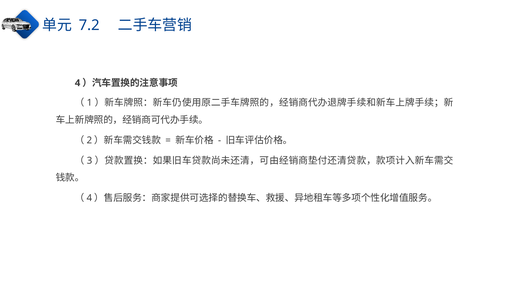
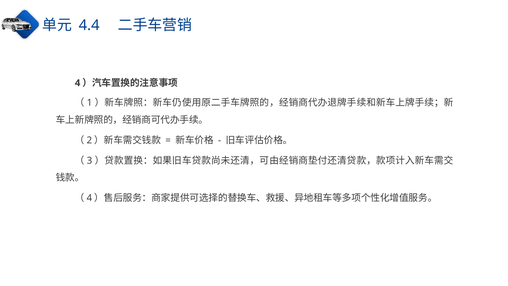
7.2: 7.2 -> 4.4
